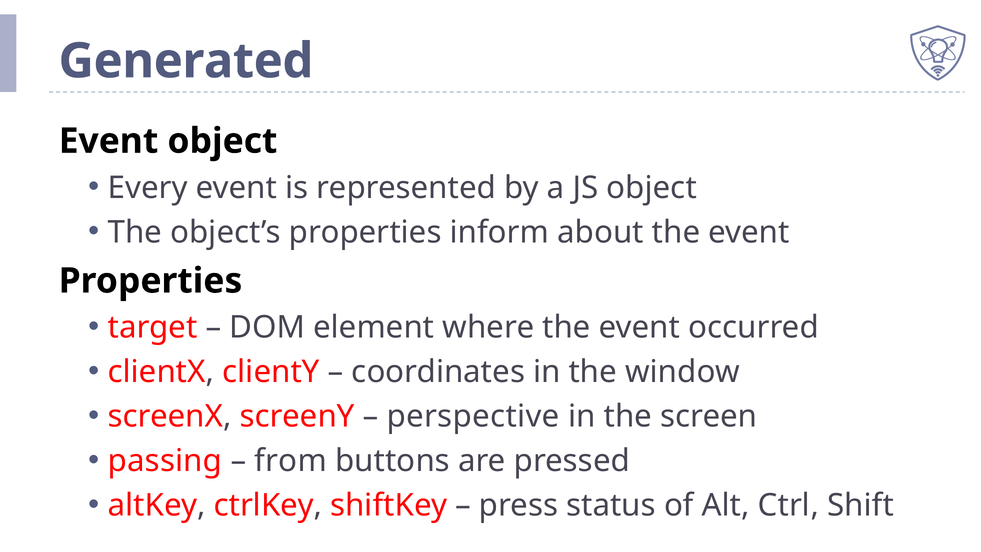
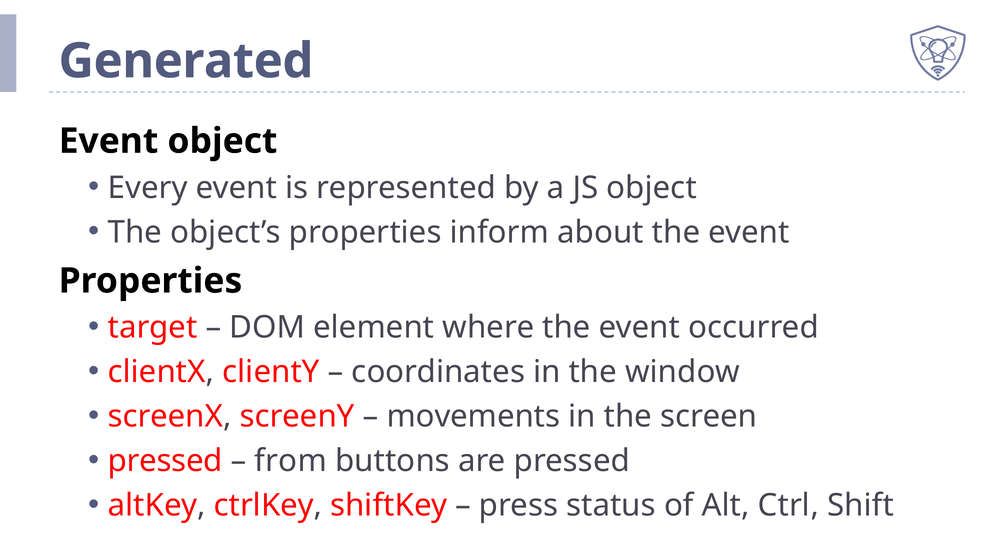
perspective: perspective -> movements
passing at (165, 461): passing -> pressed
